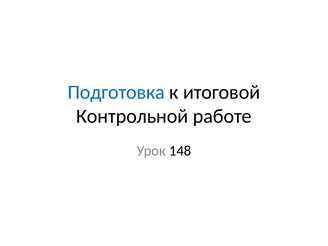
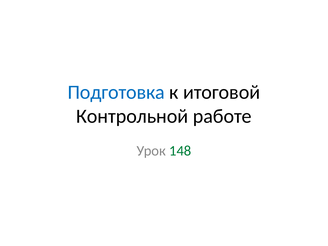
148 colour: black -> green
